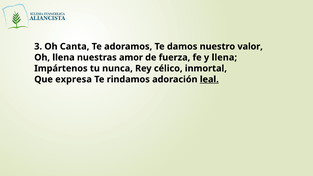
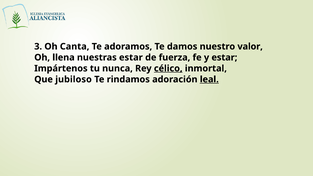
nuestras amor: amor -> estar
y llena: llena -> estar
célico underline: none -> present
expresa: expresa -> jubiloso
